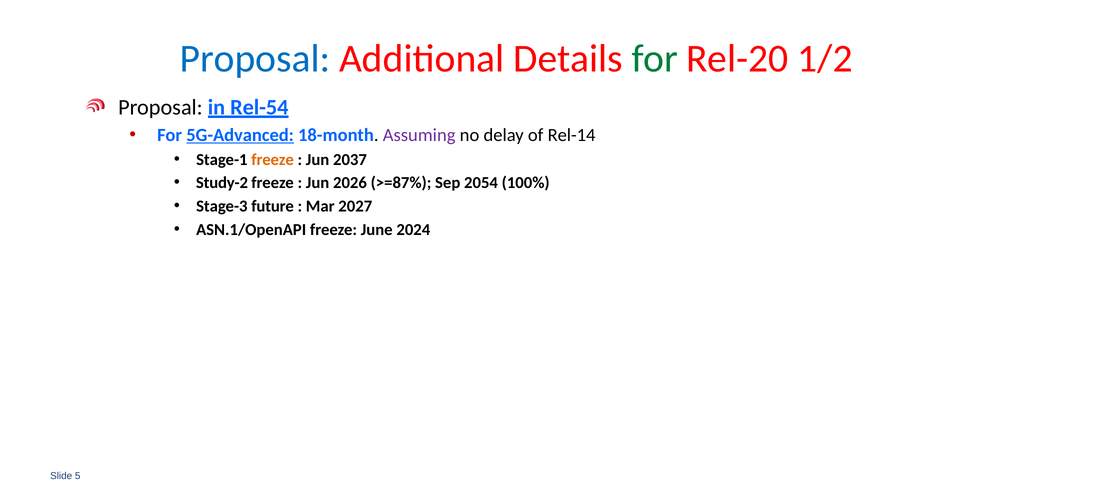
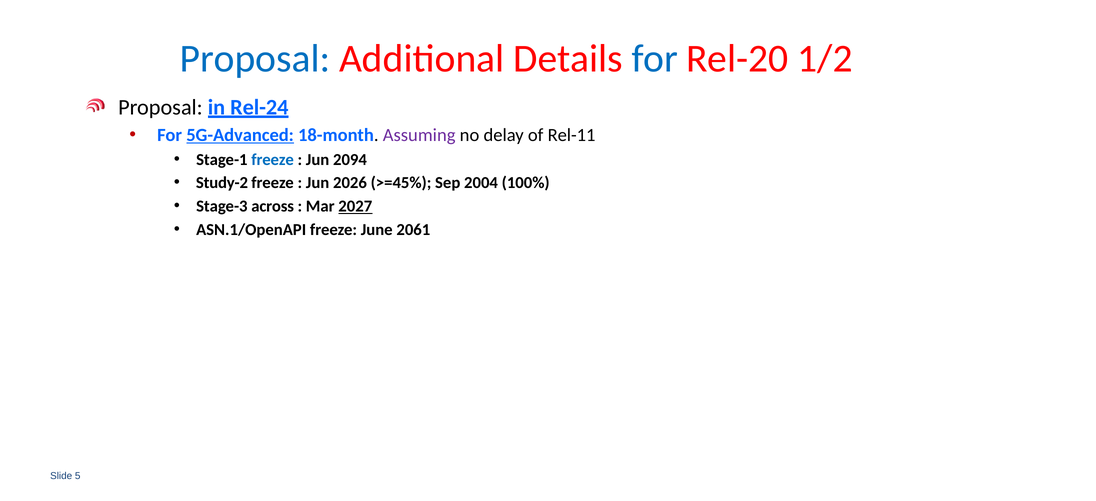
for at (655, 59) colour: green -> blue
Rel-54: Rel-54 -> Rel-24
Rel-14: Rel-14 -> Rel-11
freeze at (273, 160) colour: orange -> blue
2037: 2037 -> 2094
>=87%: >=87% -> >=45%
2054: 2054 -> 2004
future: future -> across
2027 underline: none -> present
2024: 2024 -> 2061
